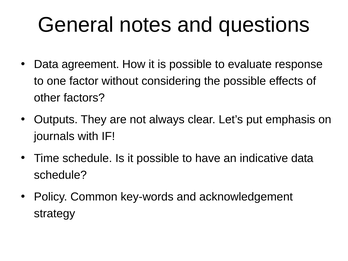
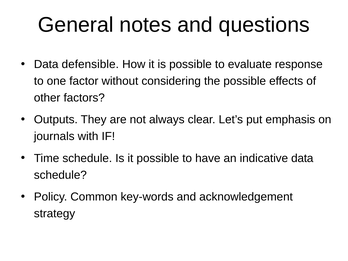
agreement: agreement -> defensible
